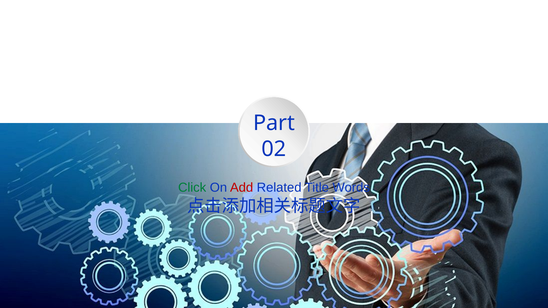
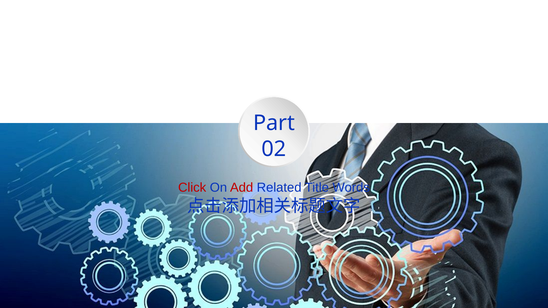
Click colour: green -> red
